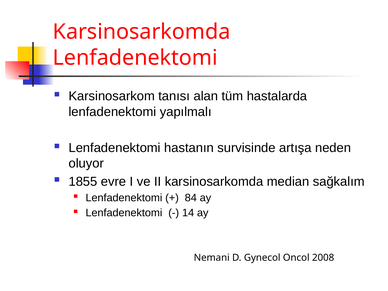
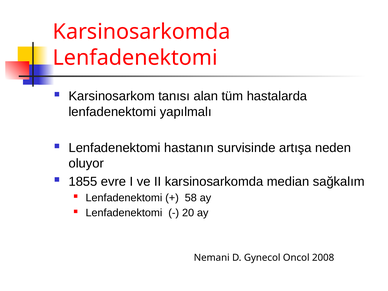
84: 84 -> 58
14: 14 -> 20
